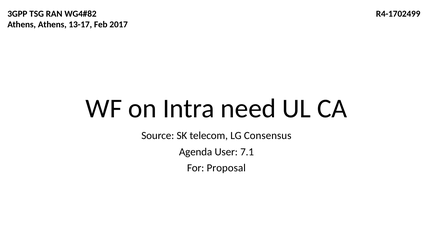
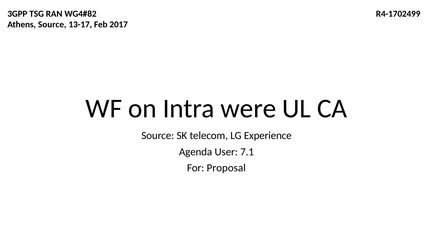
Athens Athens: Athens -> Source
need: need -> were
Consensus: Consensus -> Experience
